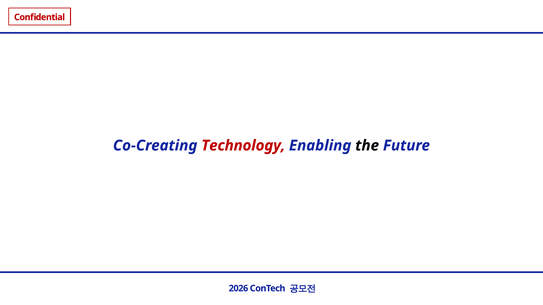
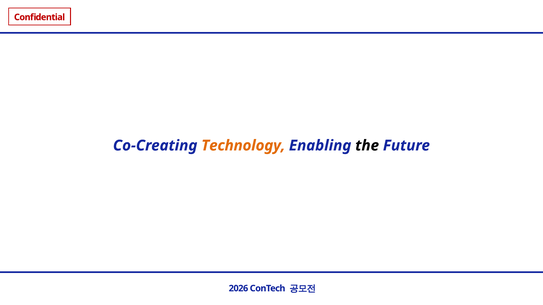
Technology colour: red -> orange
